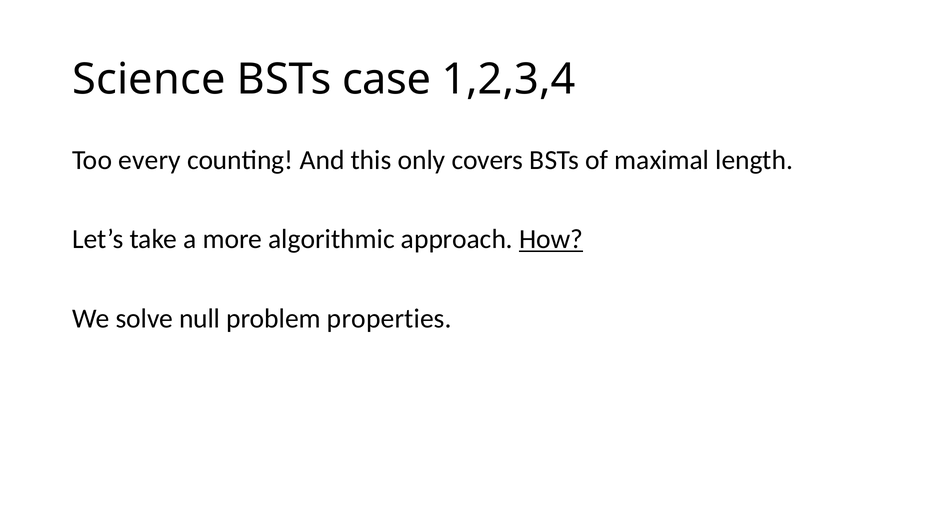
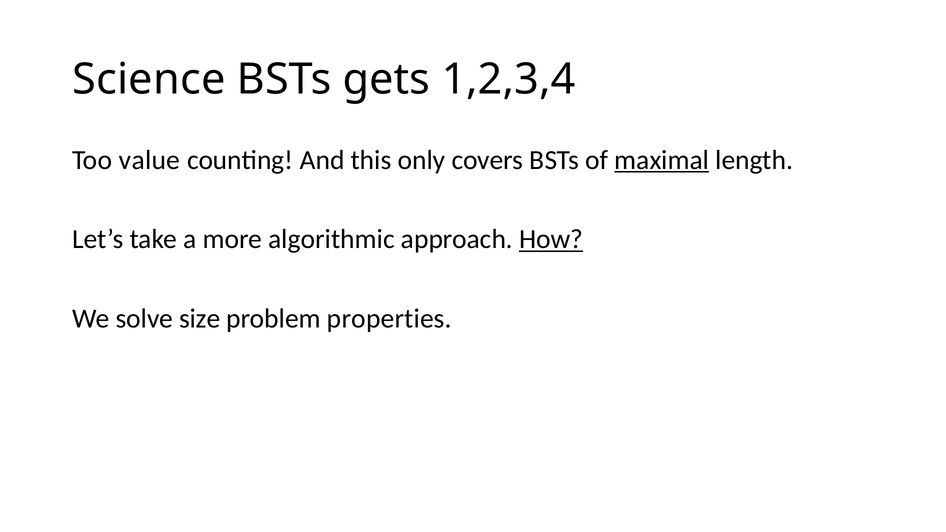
case: case -> gets
every: every -> value
maximal underline: none -> present
null: null -> size
